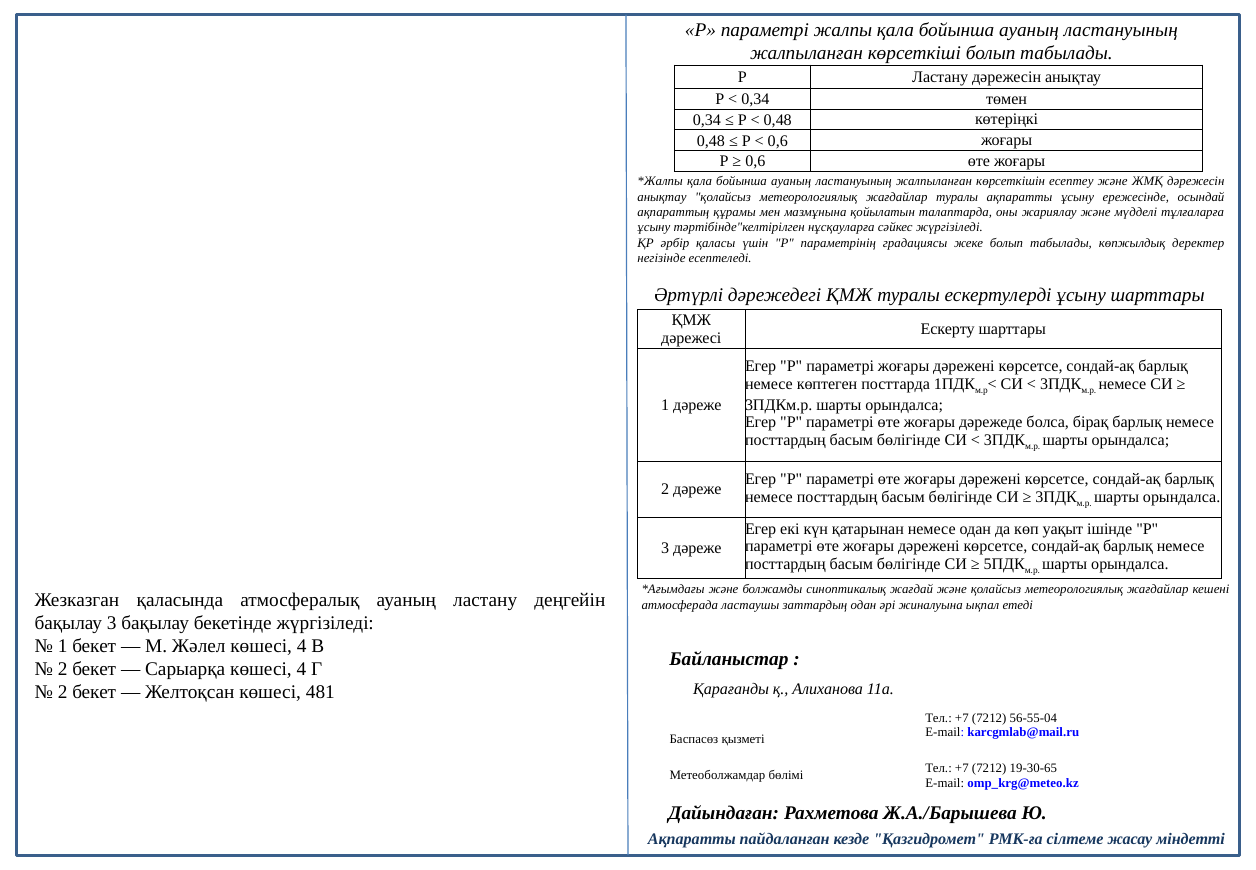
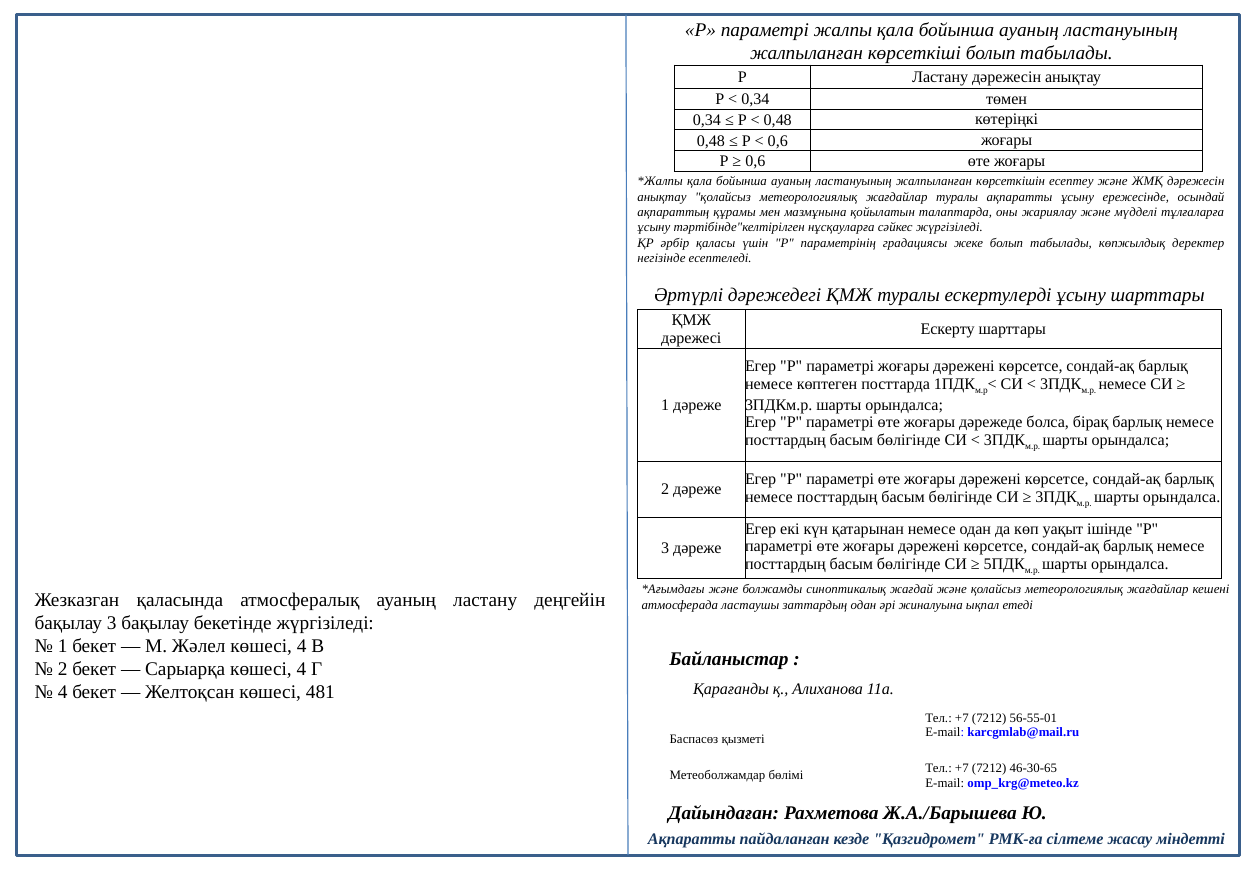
2 at (63, 692): 2 -> 4
56-55-04: 56-55-04 -> 56-55-01
19-30-65: 19-30-65 -> 46-30-65
